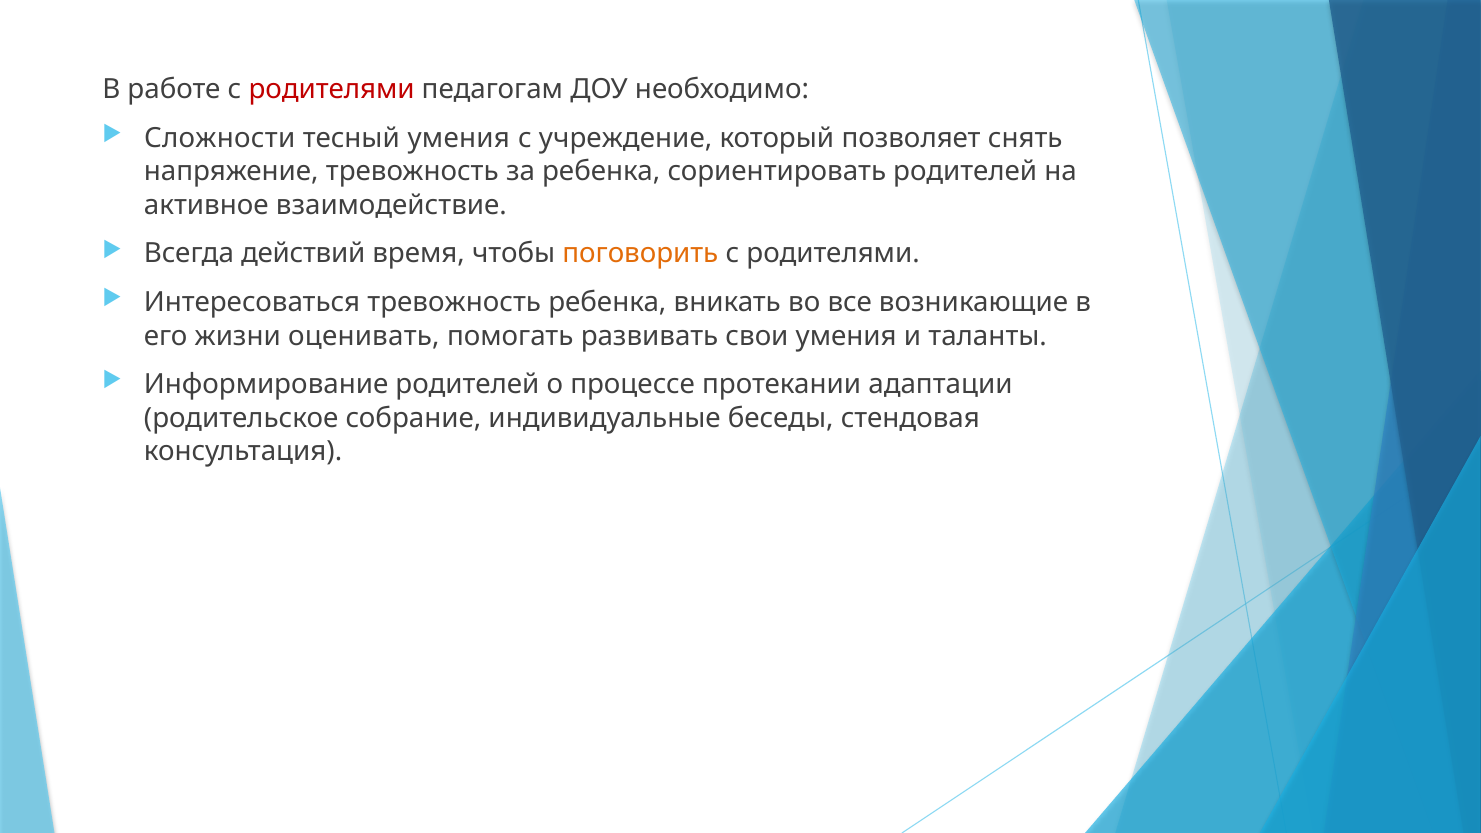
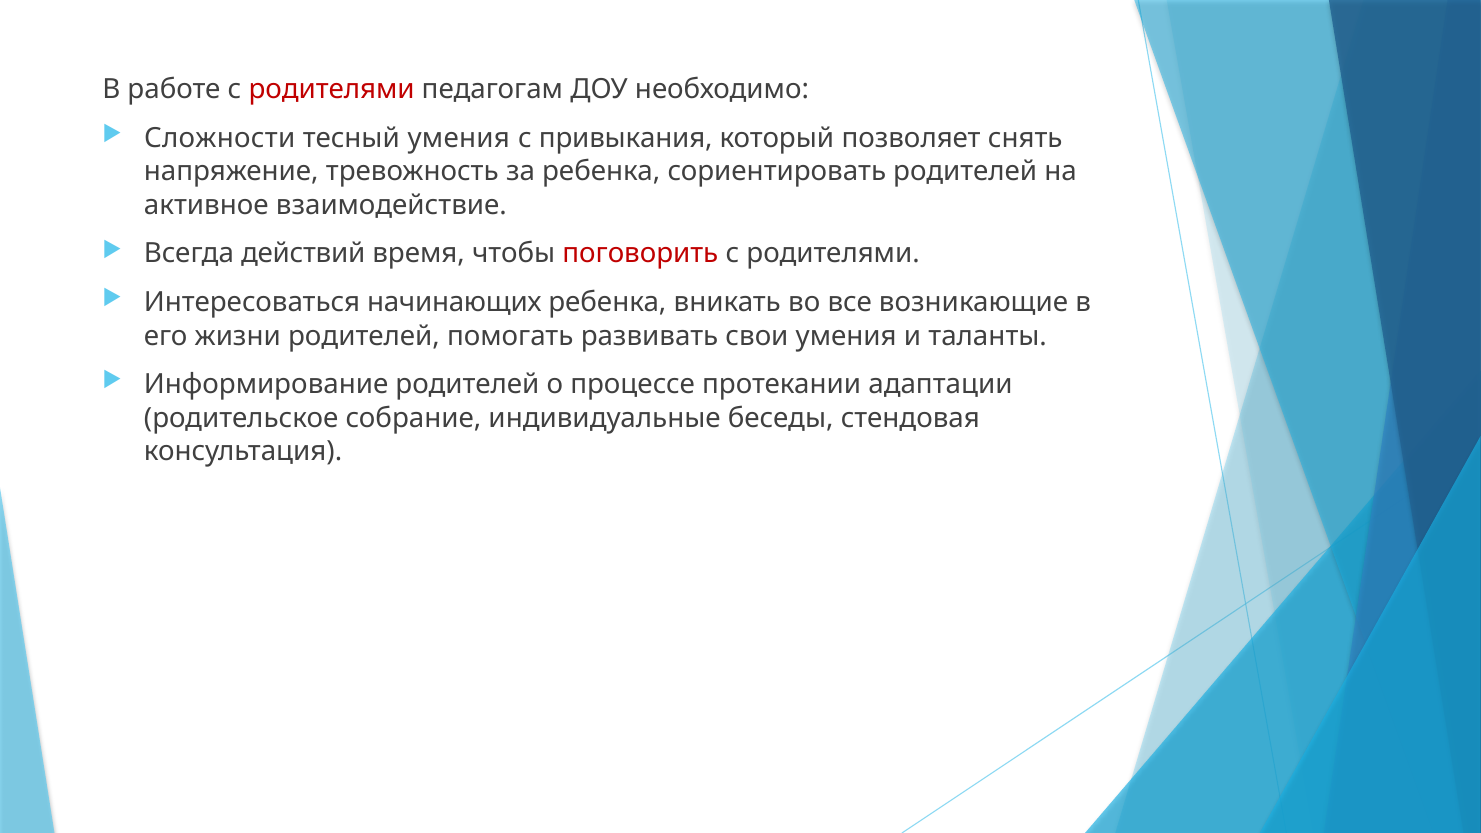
учреждение: учреждение -> привыкания
поговорить colour: orange -> red
Интересоваться тревожность: тревожность -> начинающих
жизни оценивать: оценивать -> родителей
